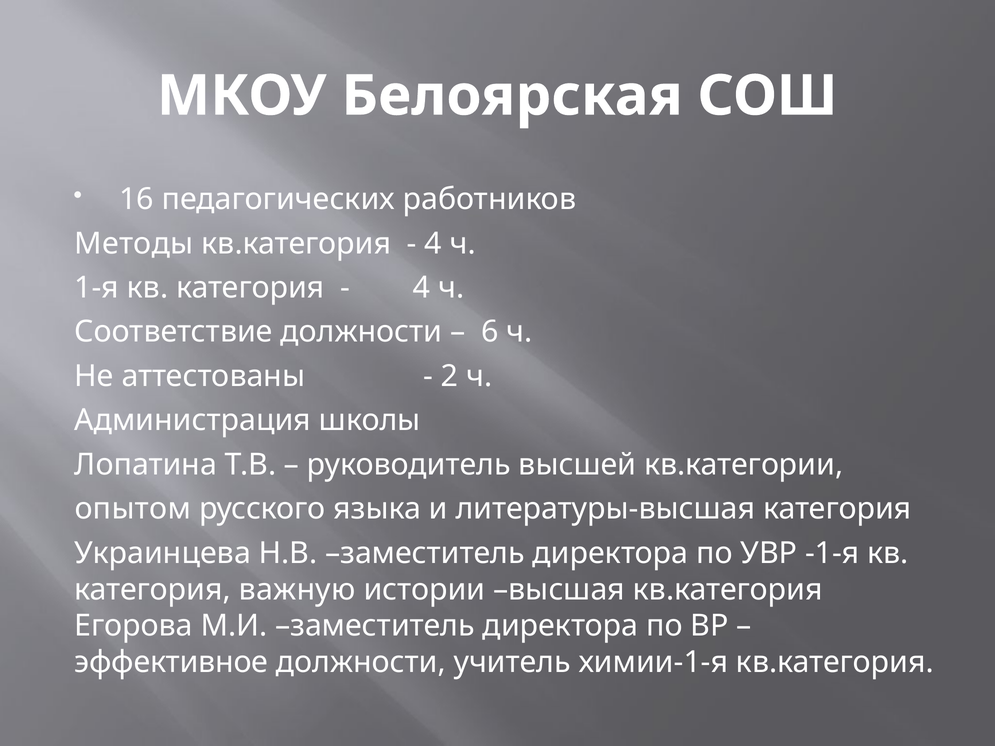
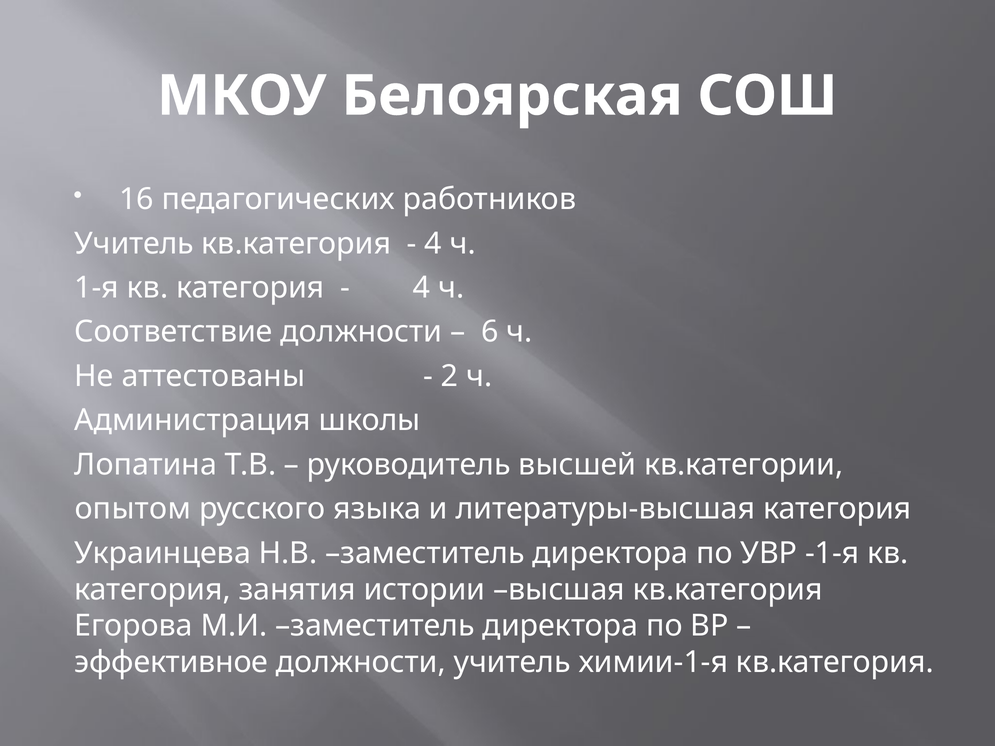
Методы at (134, 244): Методы -> Учитель
важную: важную -> занятия
